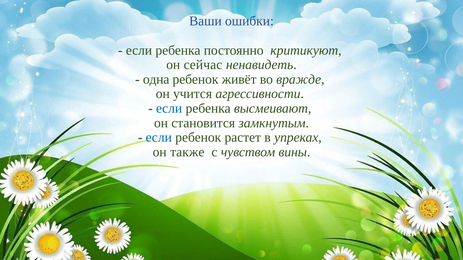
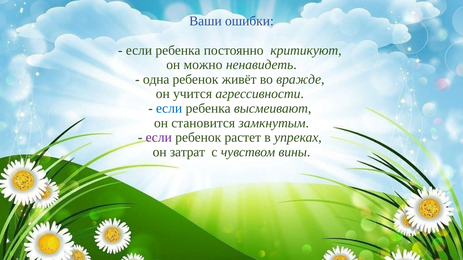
сейчас: сейчас -> можно
если at (159, 138) colour: blue -> purple
также: также -> затрат
